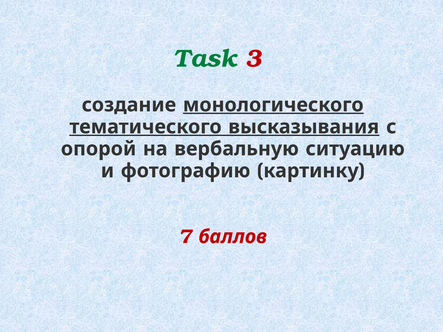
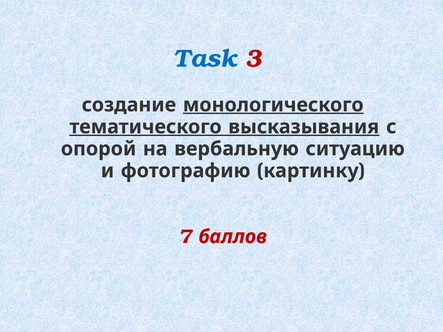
Task colour: green -> blue
